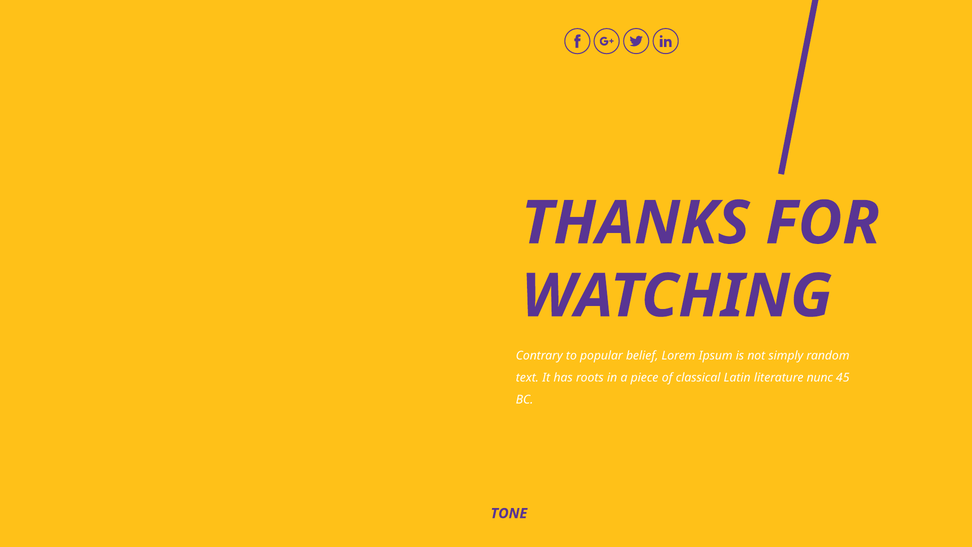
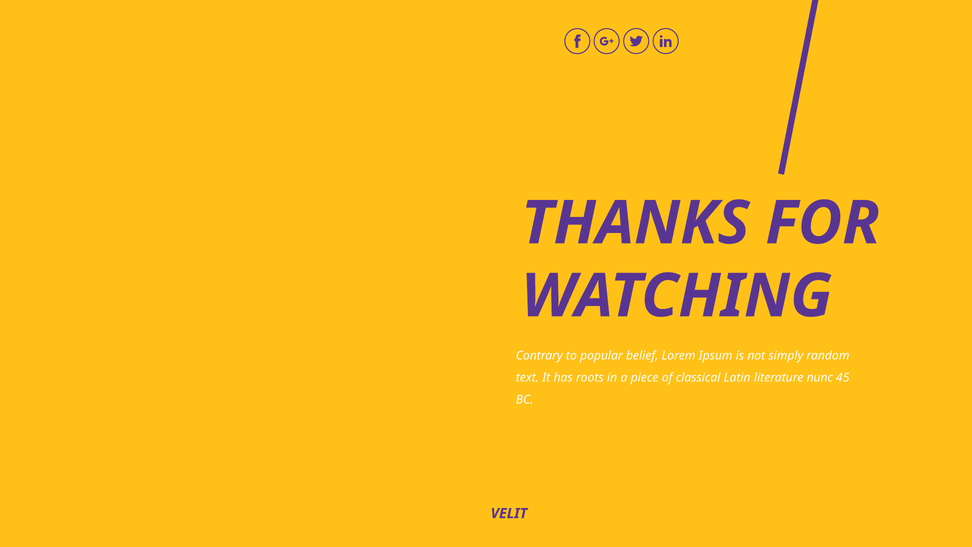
TONE: TONE -> VELIT
